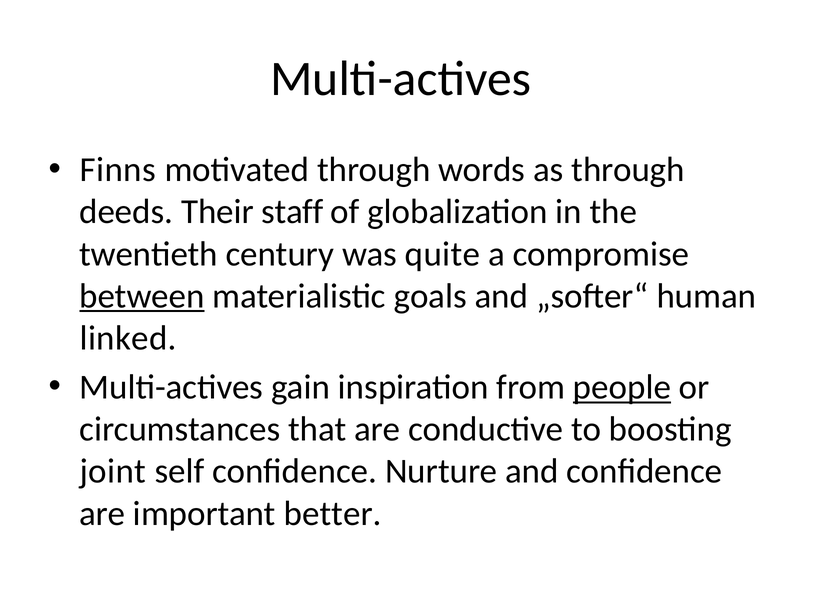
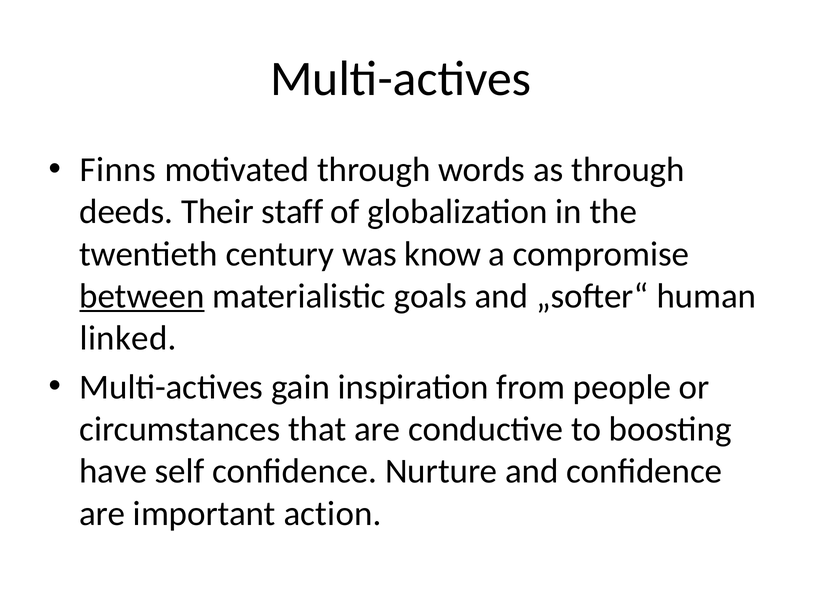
quite: quite -> know
people underline: present -> none
joint: joint -> have
better: better -> action
